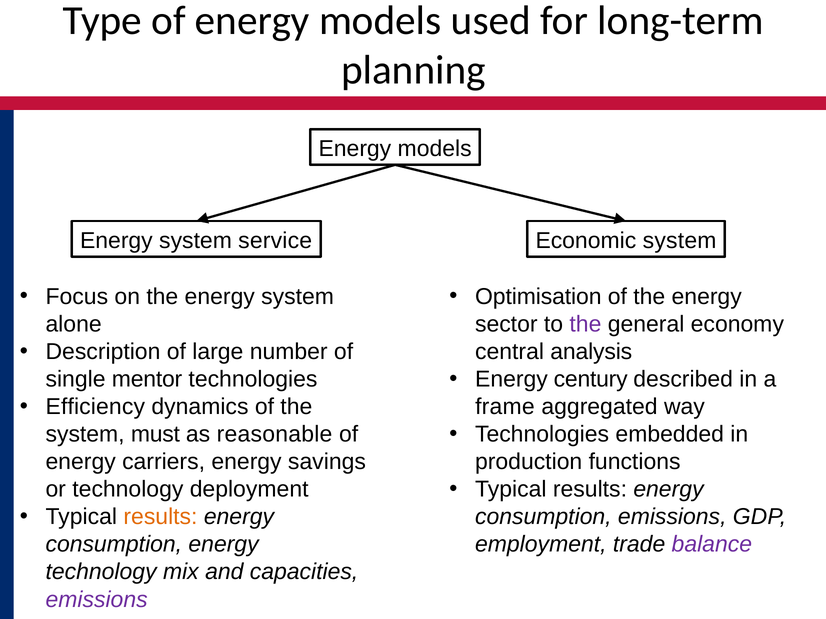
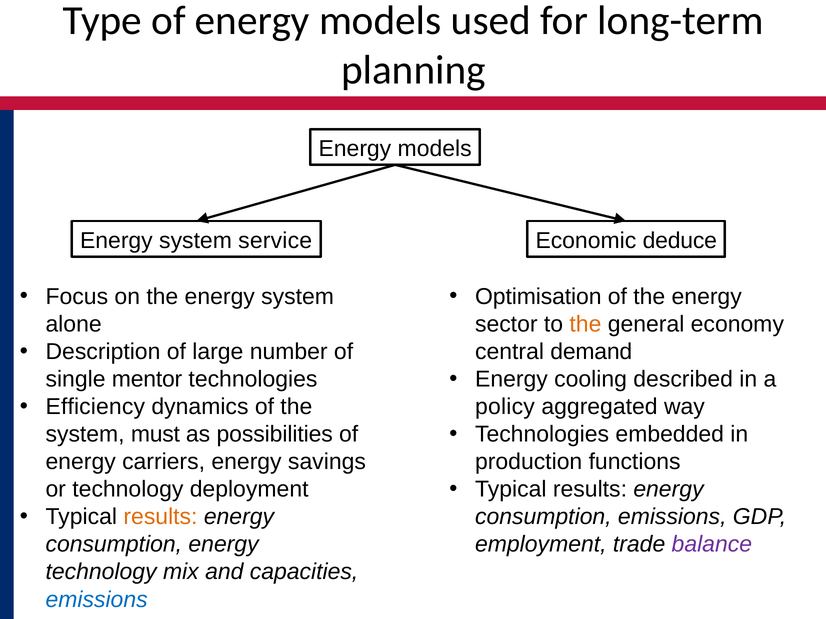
Economic system: system -> deduce
the at (585, 324) colour: purple -> orange
analysis: analysis -> demand
century: century -> cooling
frame: frame -> policy
reasonable: reasonable -> possibilities
emissions at (97, 600) colour: purple -> blue
